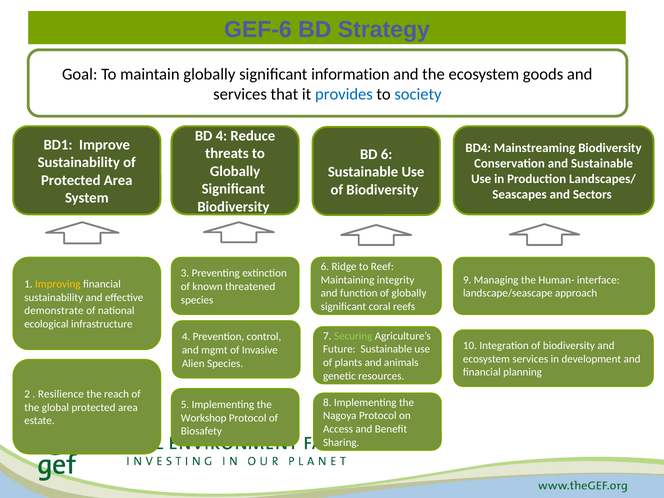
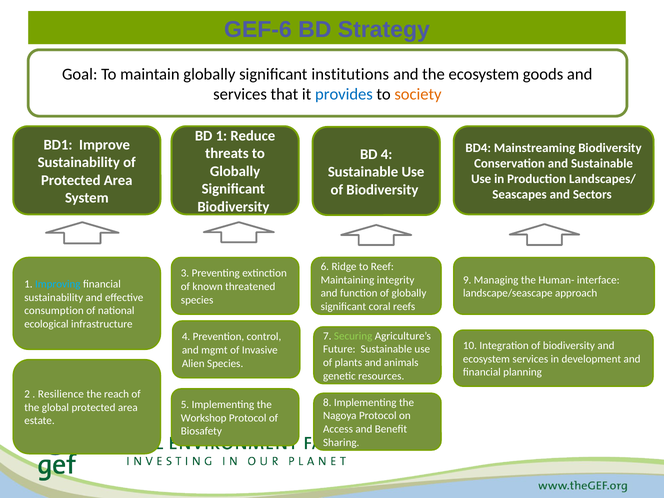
information: information -> institutions
society colour: blue -> orange
BD 4: 4 -> 1
BD 6: 6 -> 4
Improving colour: yellow -> light blue
demonstrate: demonstrate -> consumption
